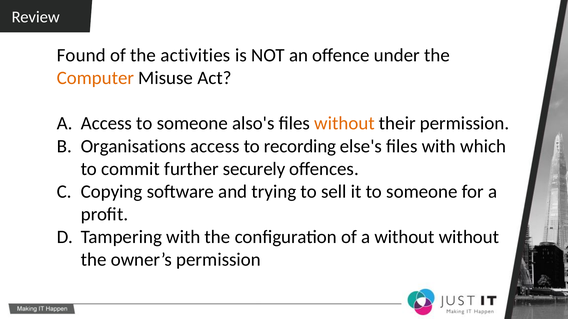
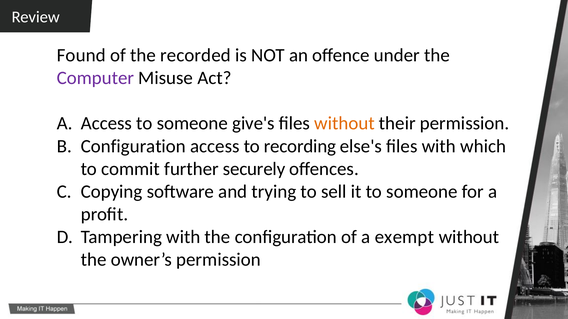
activities: activities -> recorded
Computer colour: orange -> purple
also's: also's -> give's
Organisations at (133, 146): Organisations -> Configuration
a without: without -> exempt
